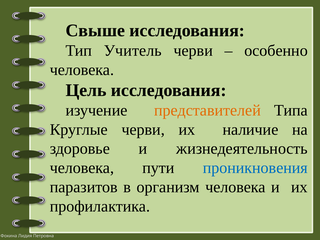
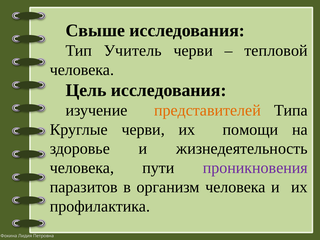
особенно: особенно -> тепловой
наличие: наличие -> помощи
проникновения colour: blue -> purple
